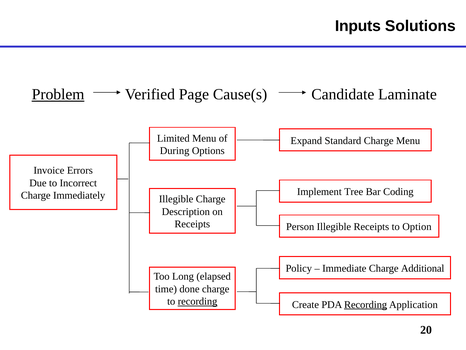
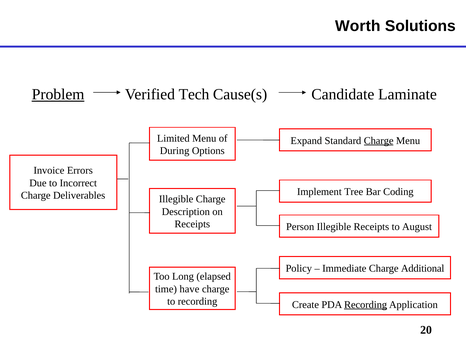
Inputs: Inputs -> Worth
Page: Page -> Tech
Charge at (379, 140) underline: none -> present
Immediately: Immediately -> Deliverables
Option: Option -> August
done: done -> have
recording at (198, 301) underline: present -> none
